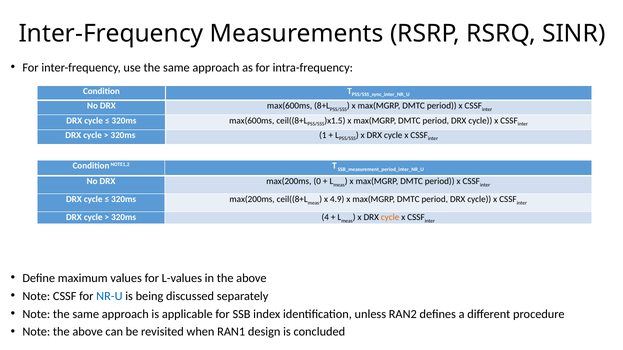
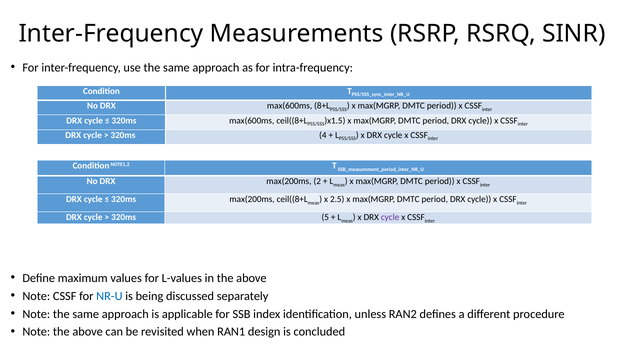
1: 1 -> 4
0: 0 -> 2
4.9: 4.9 -> 2.5
4: 4 -> 5
cycle at (390, 218) colour: orange -> purple
